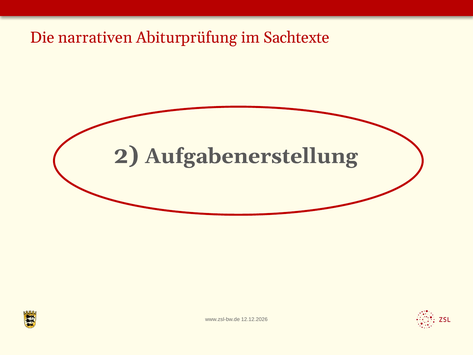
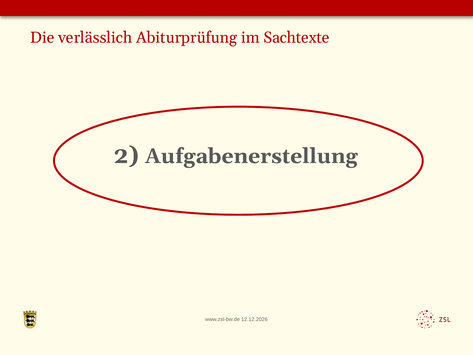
narrativen: narrativen -> verlässlich
